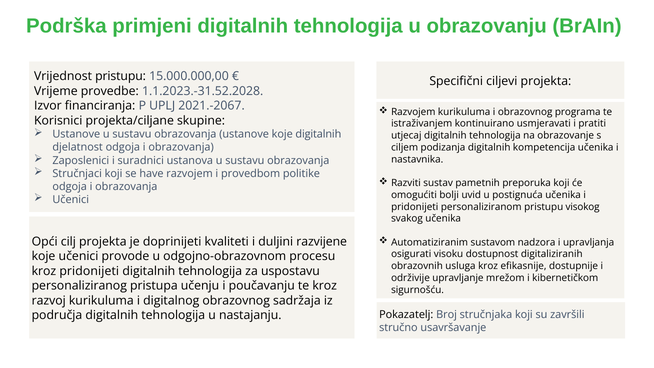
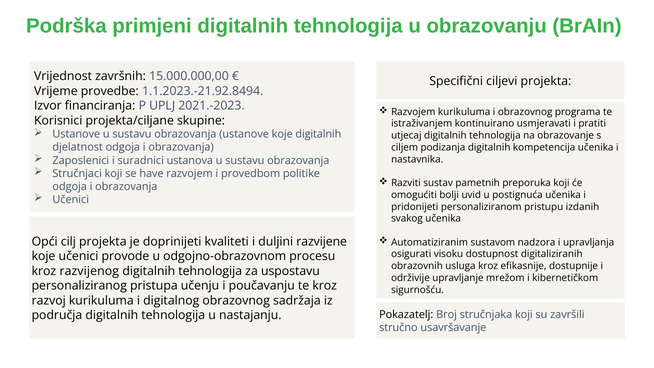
Vrijednost pristupu: pristupu -> završnih
1.1.2023.-31.52.2028: 1.1.2023.-31.52.2028 -> 1.1.2023.-21.92.8494
2021.-2067: 2021.-2067 -> 2021.-2023
visokog: visokog -> izdanih
kroz pridonijeti: pridonijeti -> razvijenog
